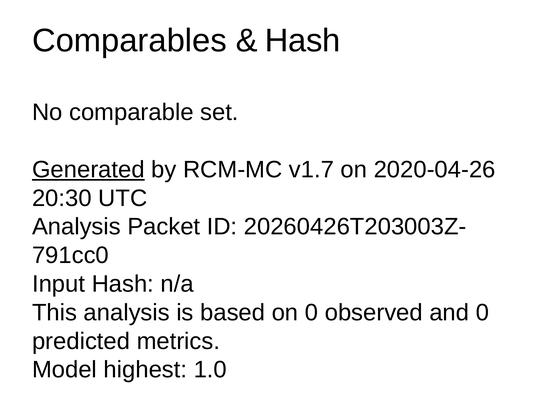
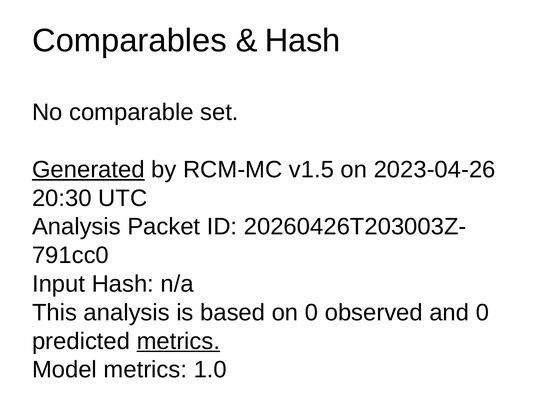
v1.7: v1.7 -> v1.5
2020-04-26: 2020-04-26 -> 2023-04-26
metrics at (178, 341) underline: none -> present
Model highest: highest -> metrics
